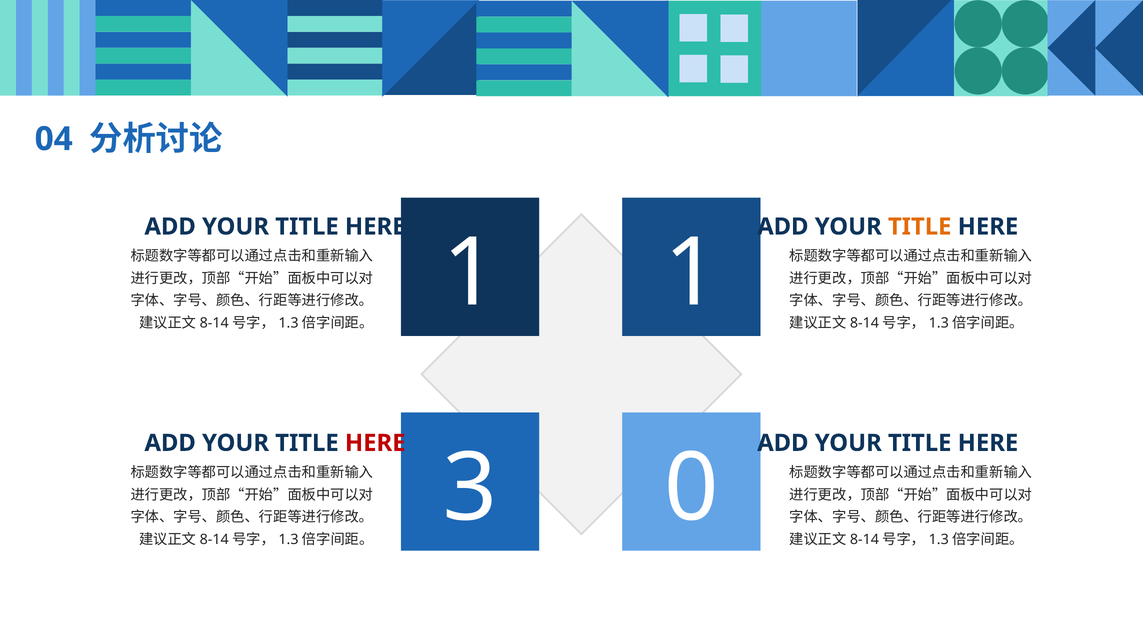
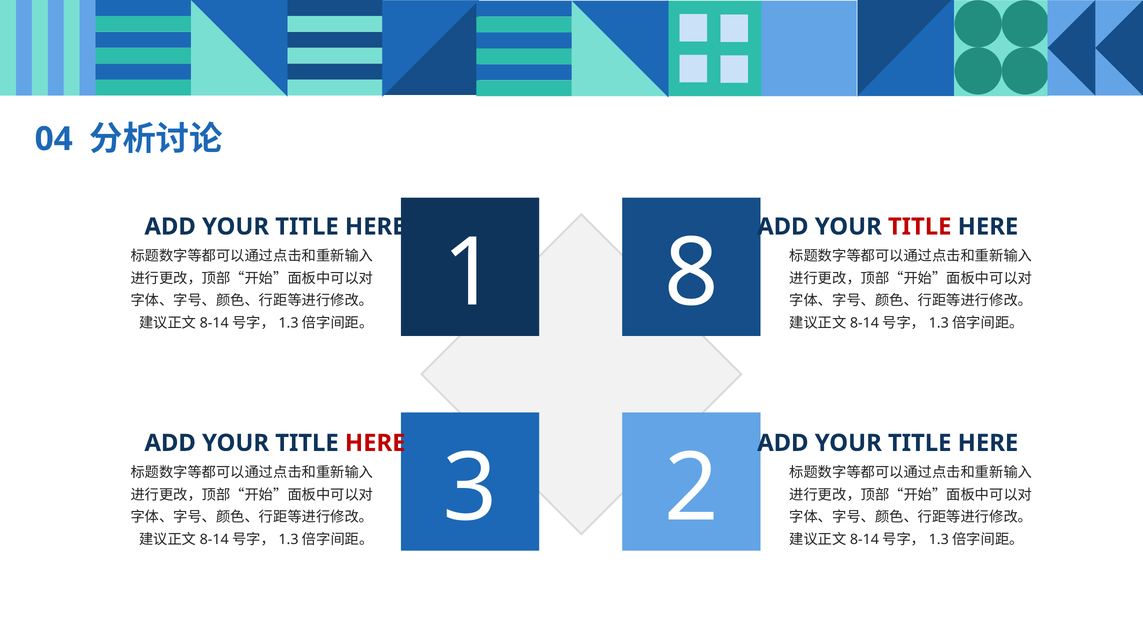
TITLE at (920, 227) colour: orange -> red
1 1: 1 -> 8
0: 0 -> 2
